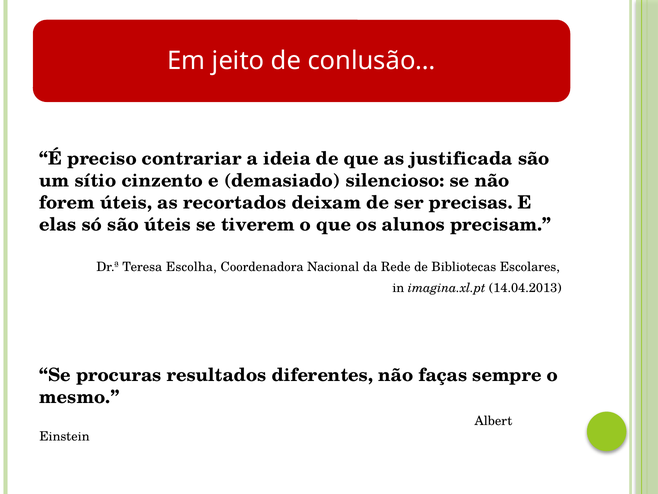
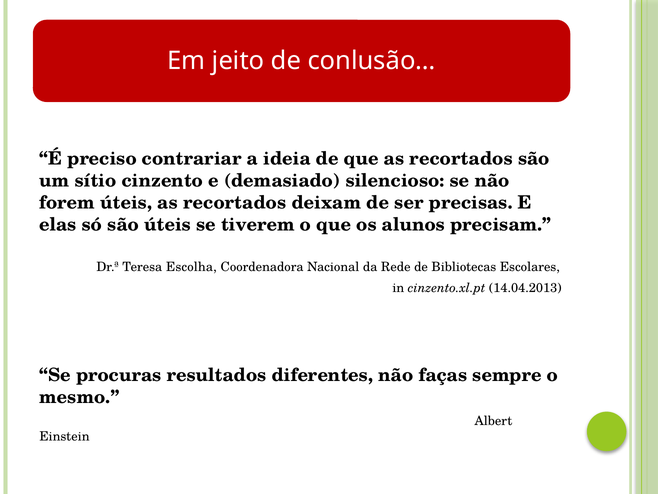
que as justificada: justificada -> recortados
imagina.xl.pt: imagina.xl.pt -> cinzento.xl.pt
